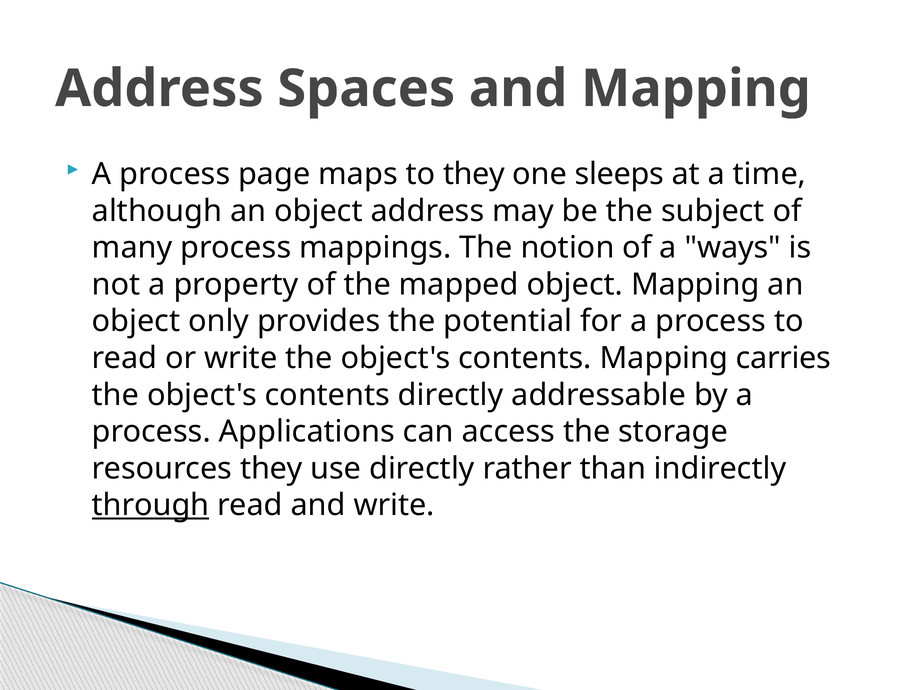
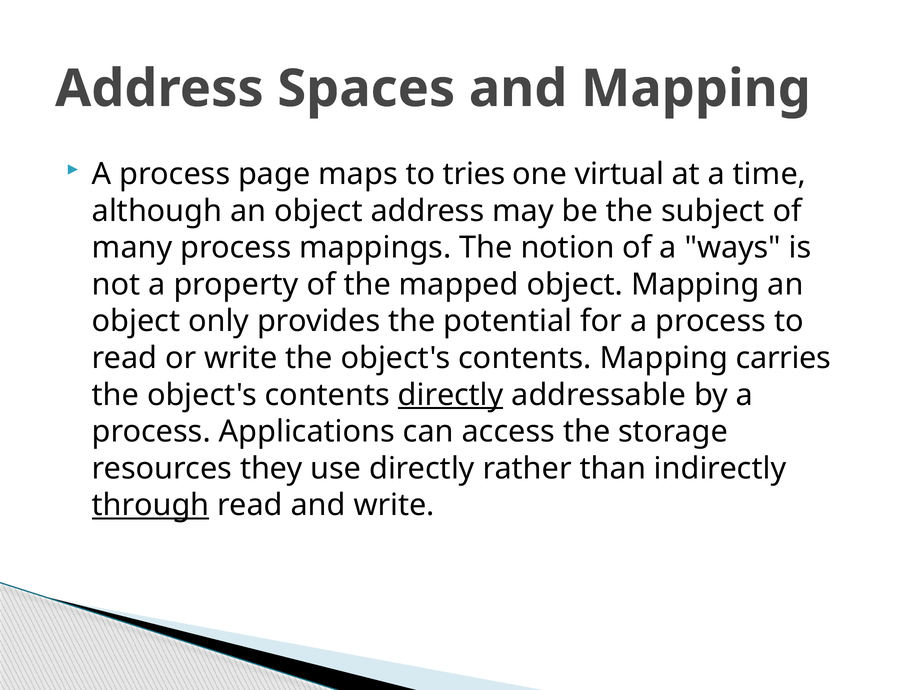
to they: they -> tries
sleeps: sleeps -> virtual
directly at (451, 395) underline: none -> present
